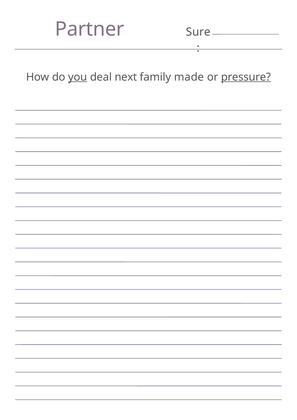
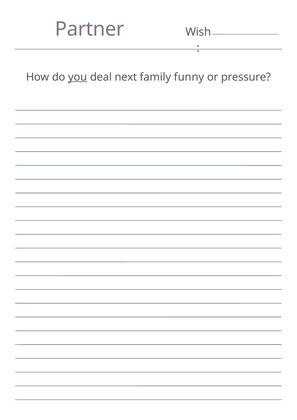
Sure: Sure -> Wish
made: made -> funny
pressure underline: present -> none
